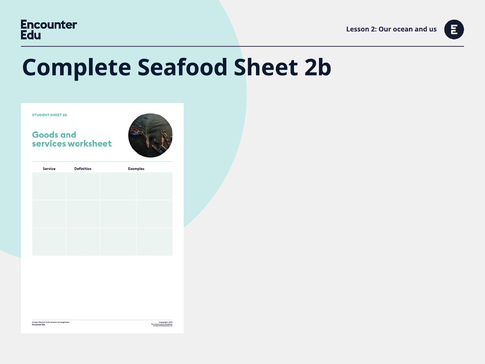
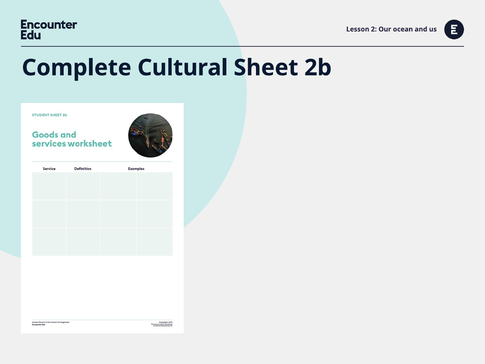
Seafood: Seafood -> Cultural
